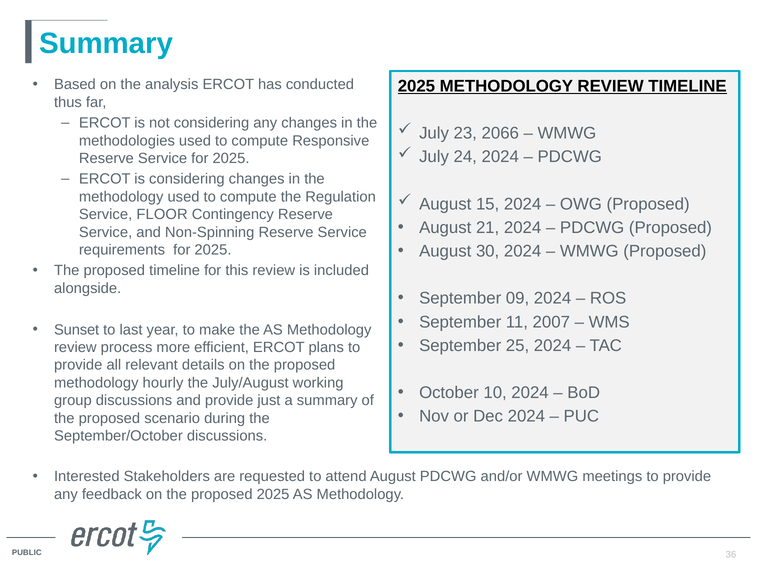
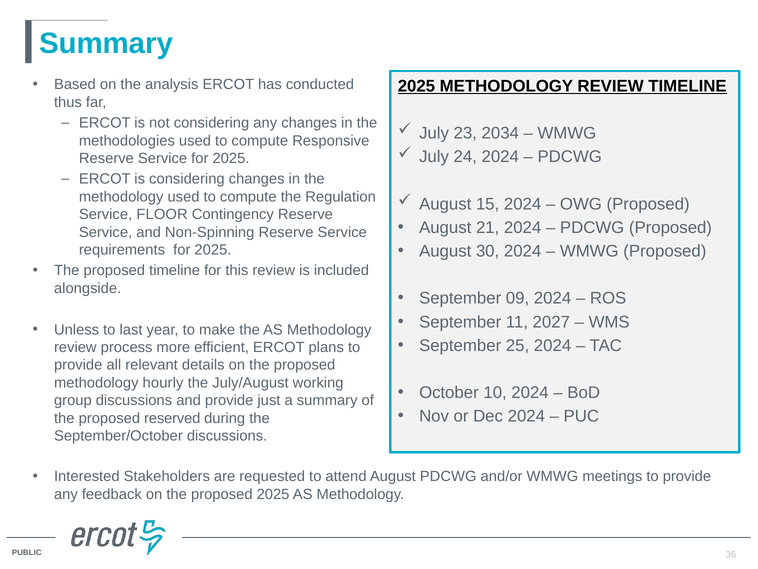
2066: 2066 -> 2034
2007: 2007 -> 2027
Sunset: Sunset -> Unless
scenario: scenario -> reserved
